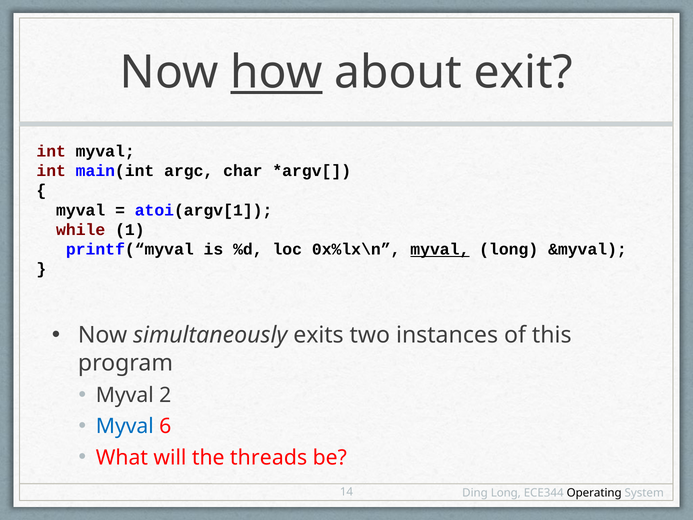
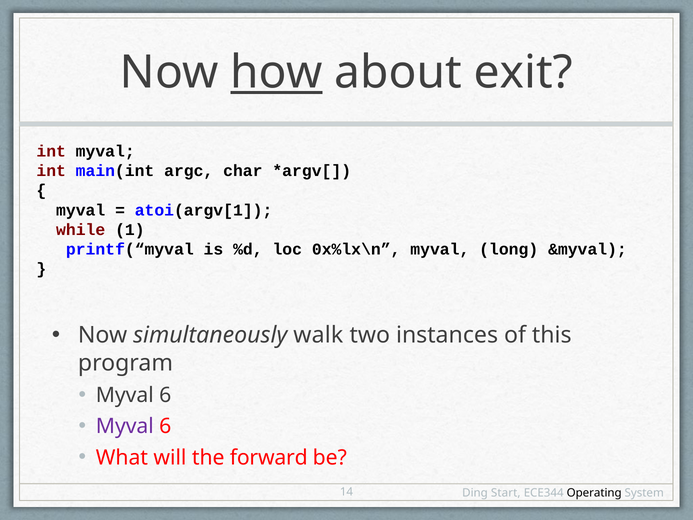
myval at (440, 249) underline: present -> none
exits: exits -> walk
2 at (165, 395): 2 -> 6
Myval at (125, 426) colour: blue -> purple
threads: threads -> forward
Ding Long: Long -> Start
